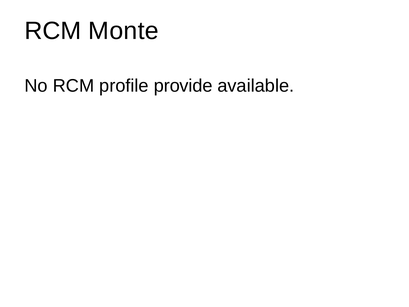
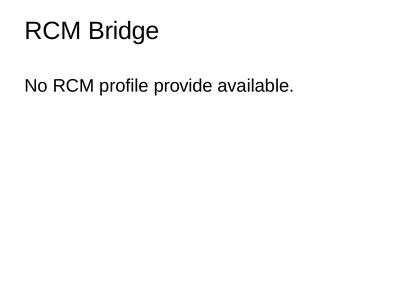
Monte: Monte -> Bridge
